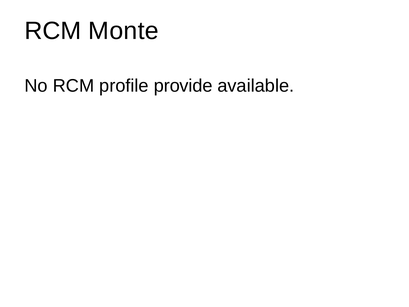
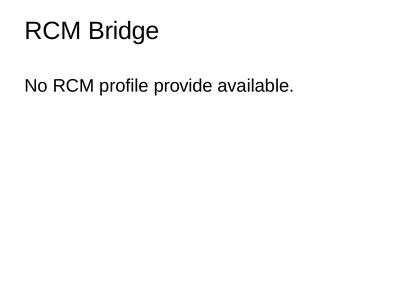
Monte: Monte -> Bridge
